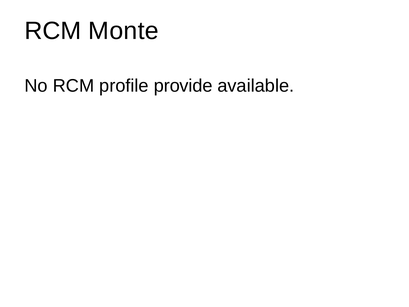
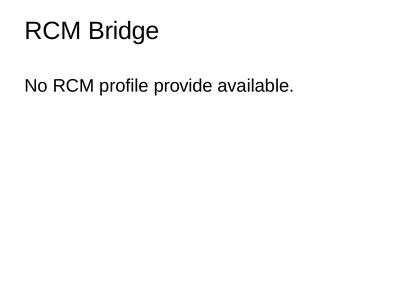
Monte: Monte -> Bridge
